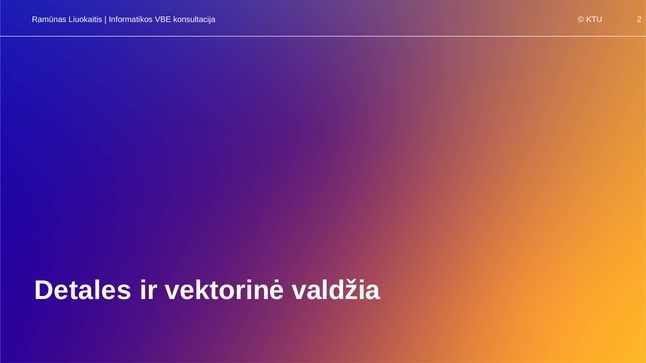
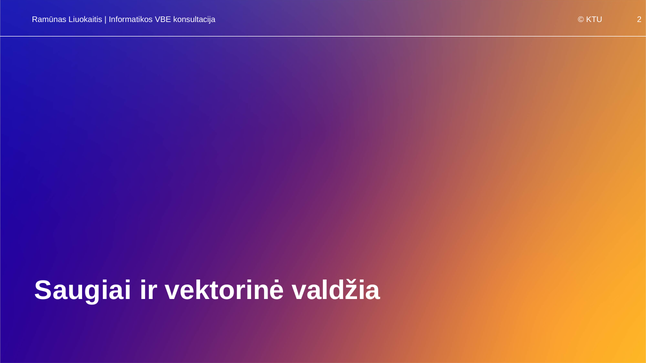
Detales: Detales -> Saugiai
